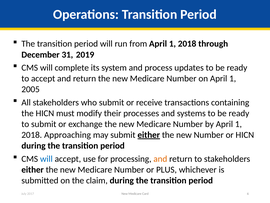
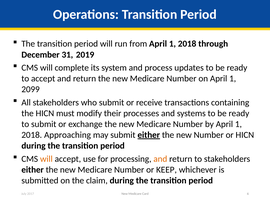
2005: 2005 -> 2099
will at (46, 158) colour: blue -> orange
PLUS: PLUS -> KEEP
